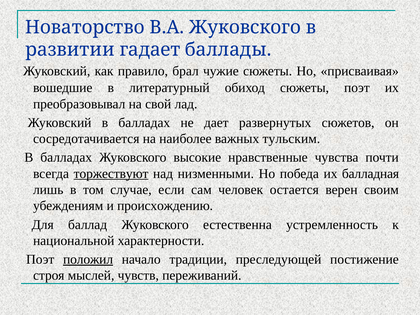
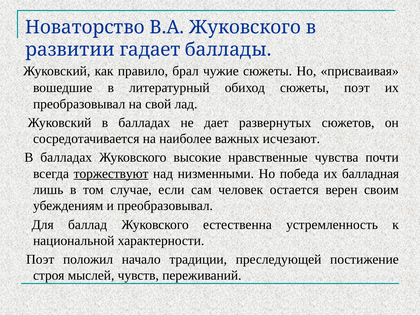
тульским: тульским -> исчезают
и происхождению: происхождению -> преобразовывал
положил underline: present -> none
